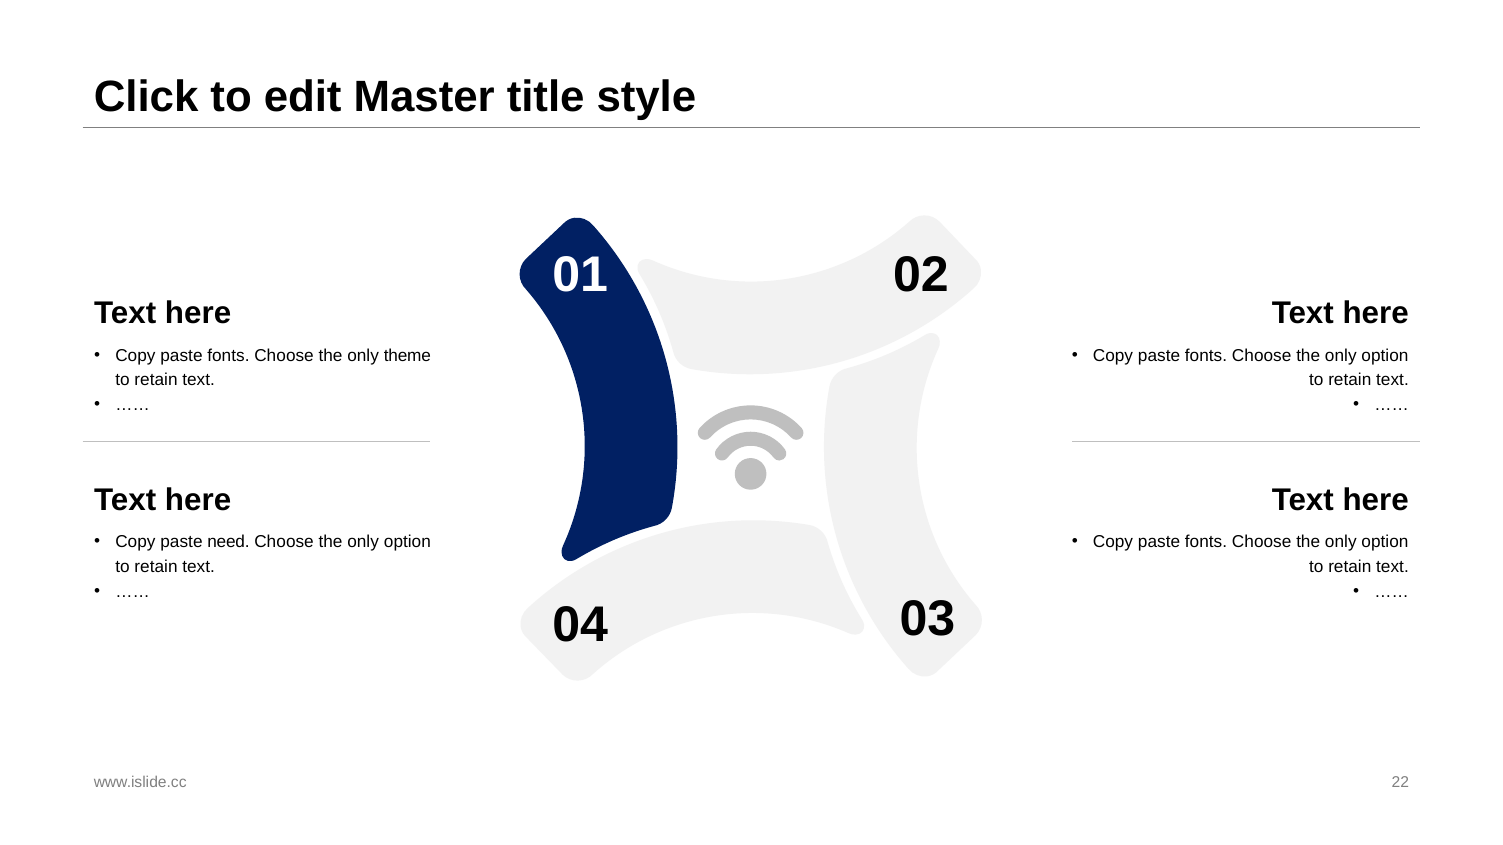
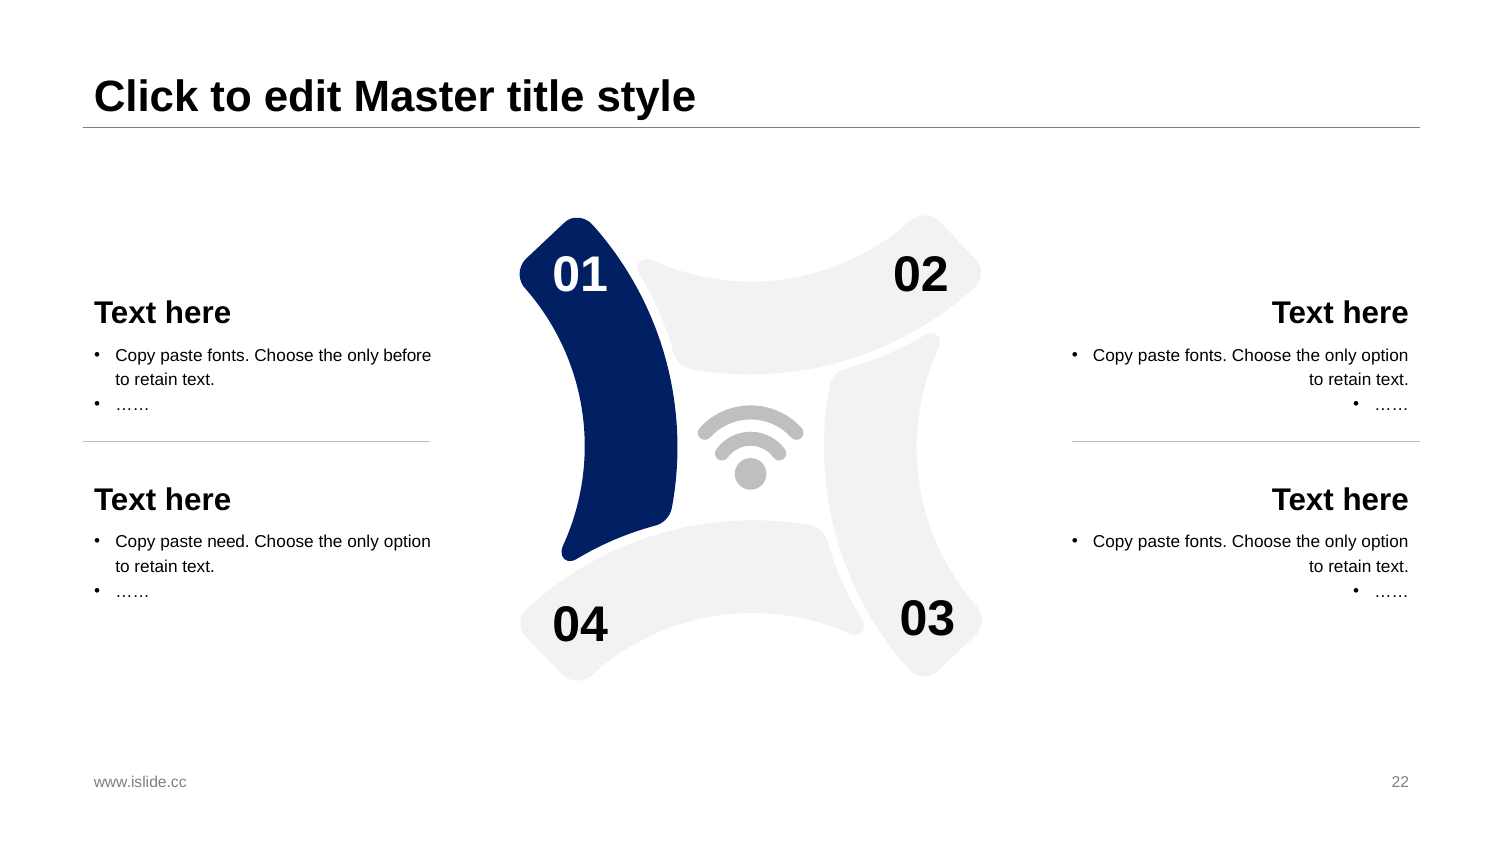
theme: theme -> before
